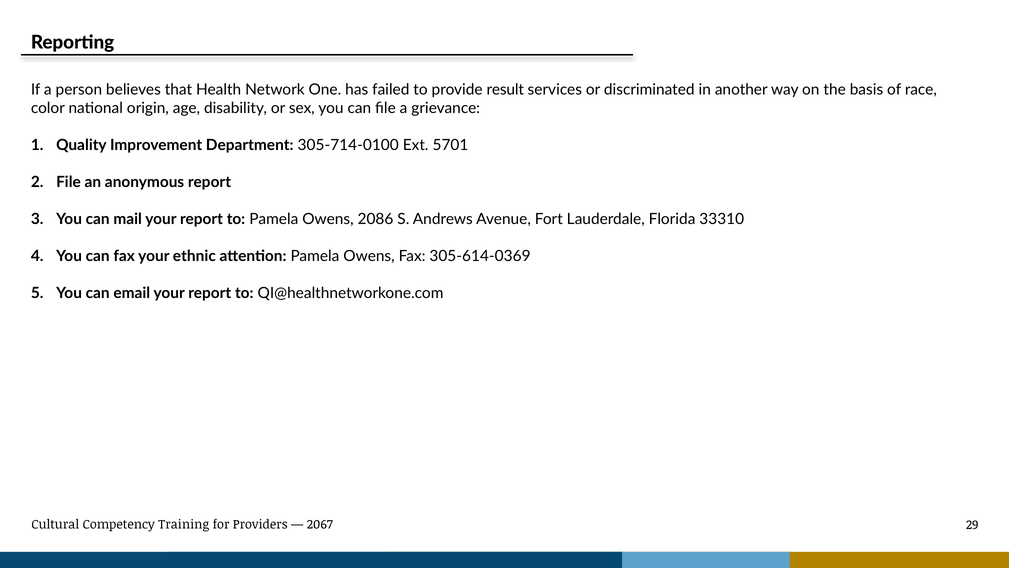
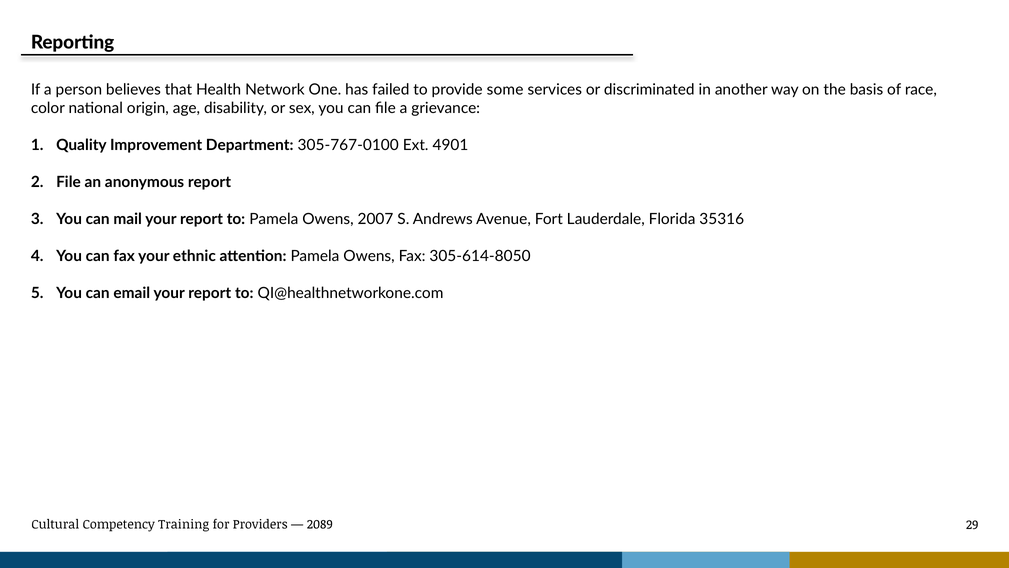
result: result -> some
305-714-0100: 305-714-0100 -> 305-767-0100
5701: 5701 -> 4901
2086: 2086 -> 2007
33310: 33310 -> 35316
305-614-0369: 305-614-0369 -> 305-614-8050
2067: 2067 -> 2089
